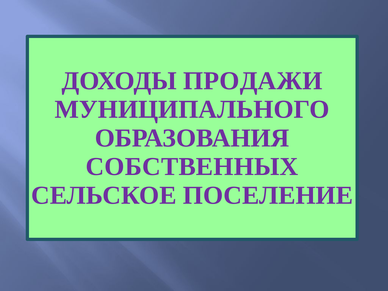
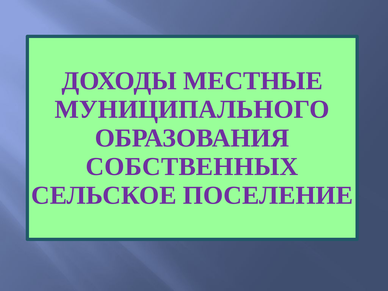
ПРОДАЖИ: ПРОДАЖИ -> МЕСТНЫЕ
